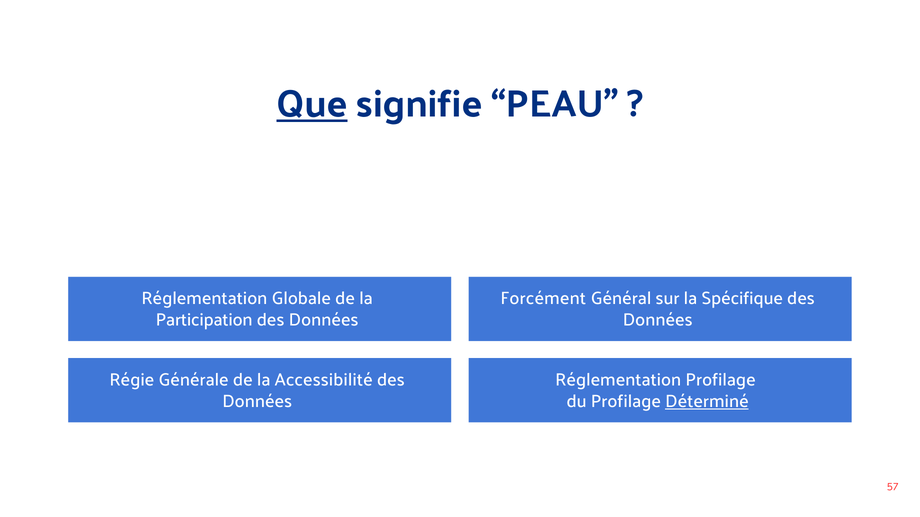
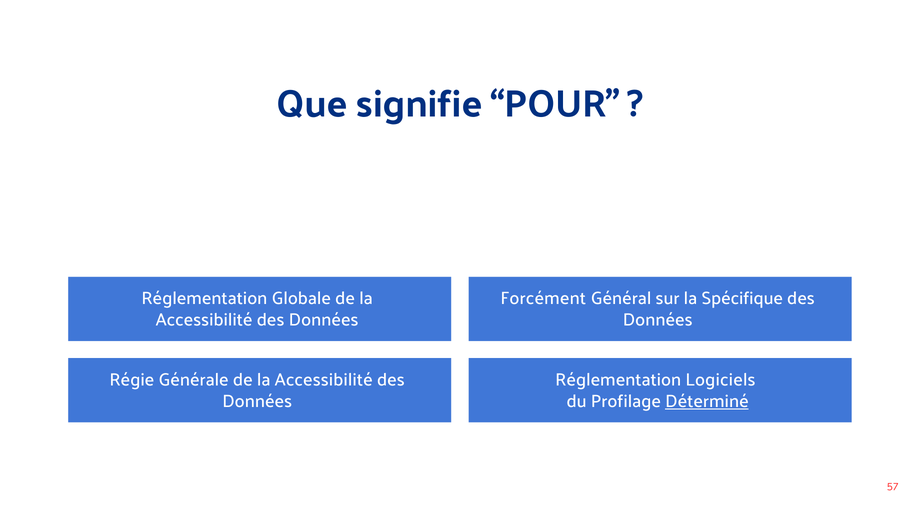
Que underline: present -> none
PEAU: PEAU -> POUR
Participation at (204, 320): Participation -> Accessibilité
Réglementation Profilage: Profilage -> Logiciels
